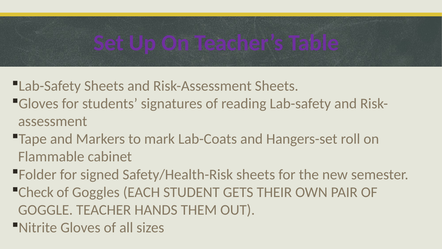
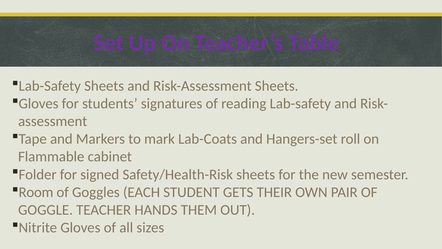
Check: Check -> Room
